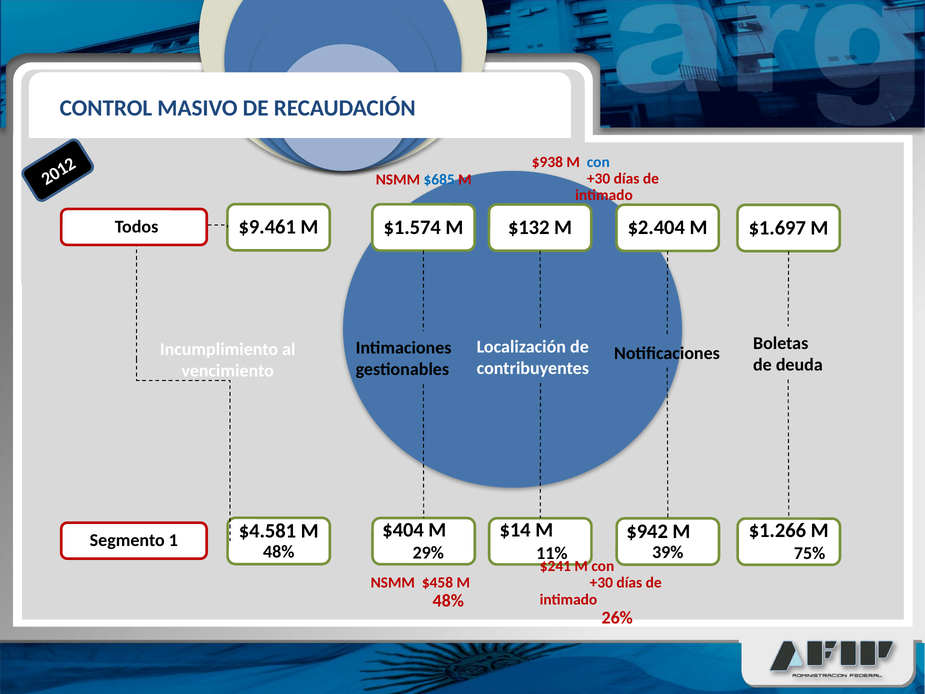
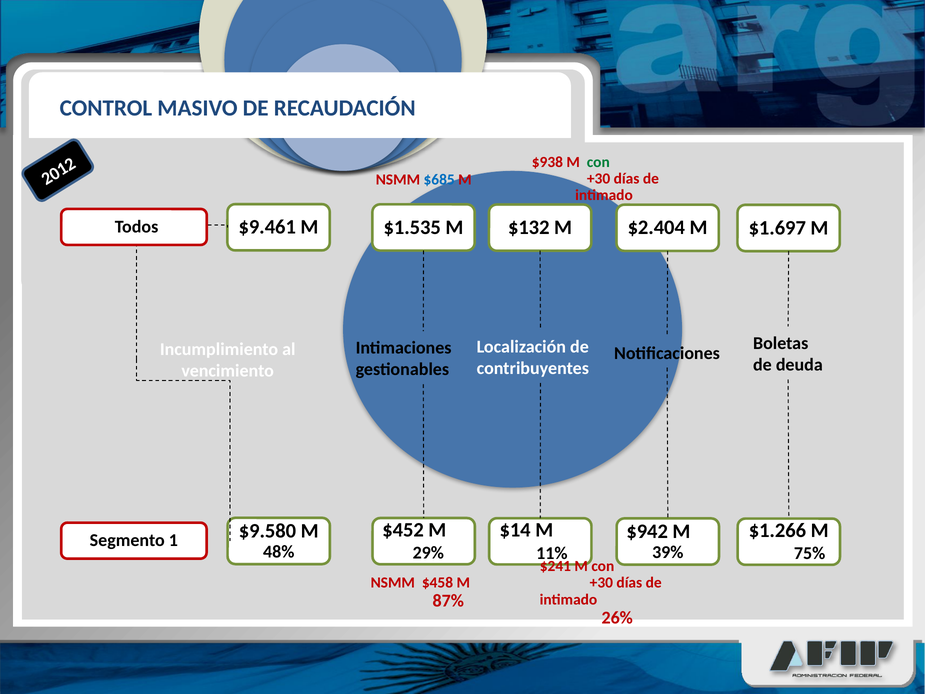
con at (598, 162) colour: blue -> green
$1.574: $1.574 -> $1.535
$404: $404 -> $452
$4.581: $4.581 -> $9.580
48% at (448, 601): 48% -> 87%
